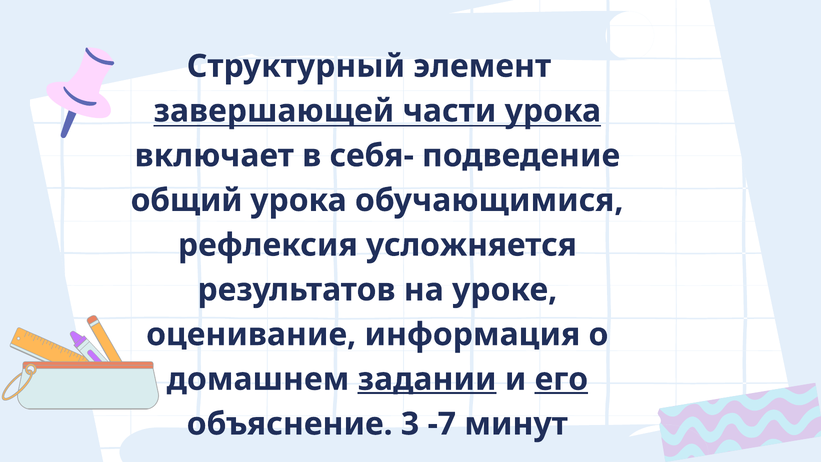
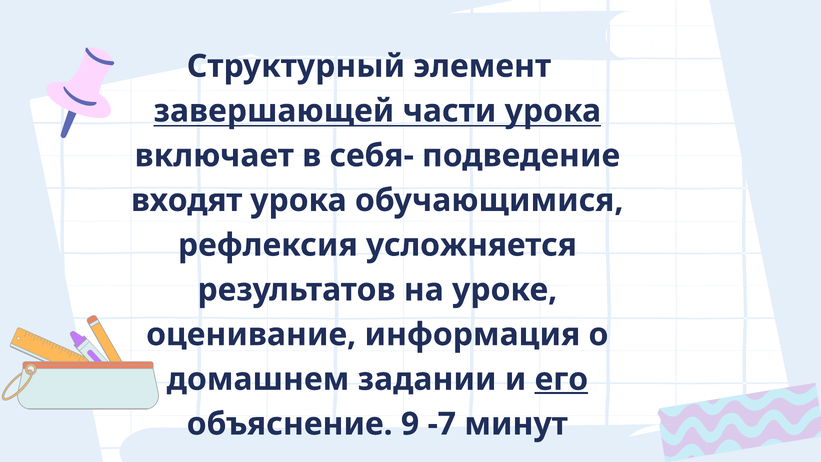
общий: общий -> входят
задании underline: present -> none
3: 3 -> 9
